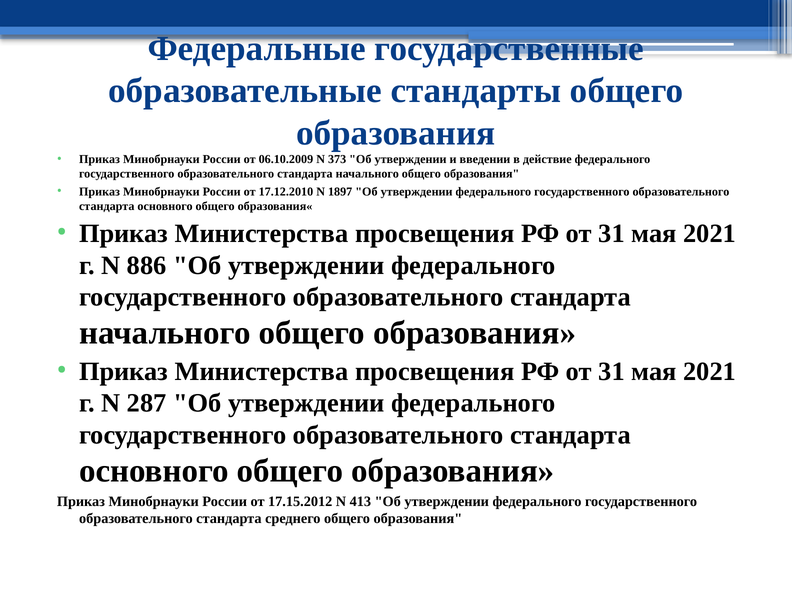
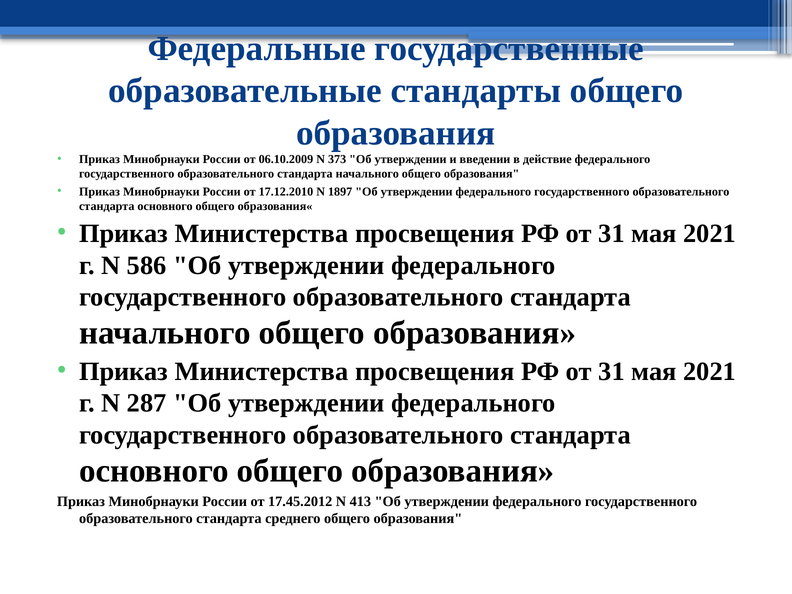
886: 886 -> 586
17.15.2012: 17.15.2012 -> 17.45.2012
